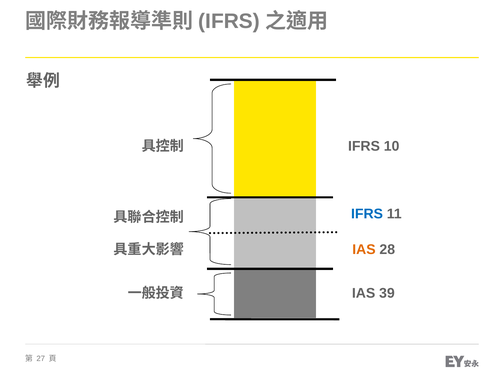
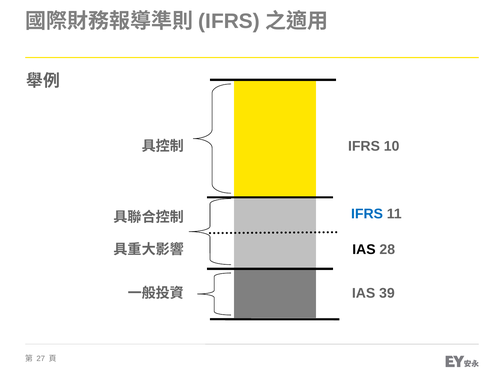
IAS at (364, 249) colour: orange -> black
